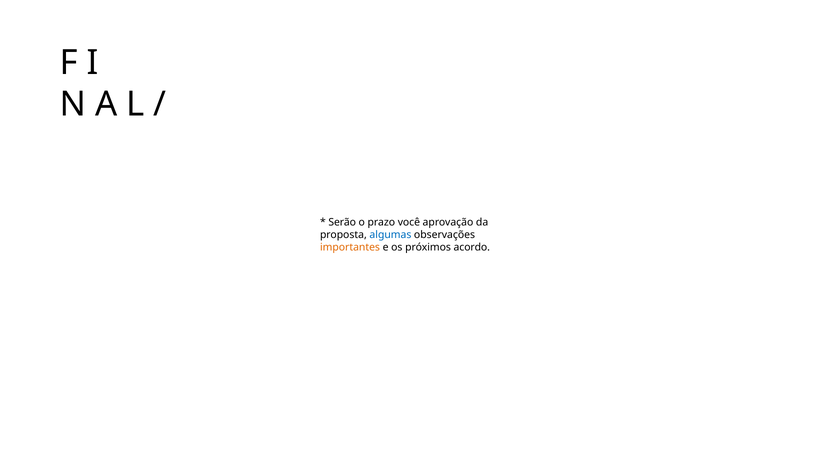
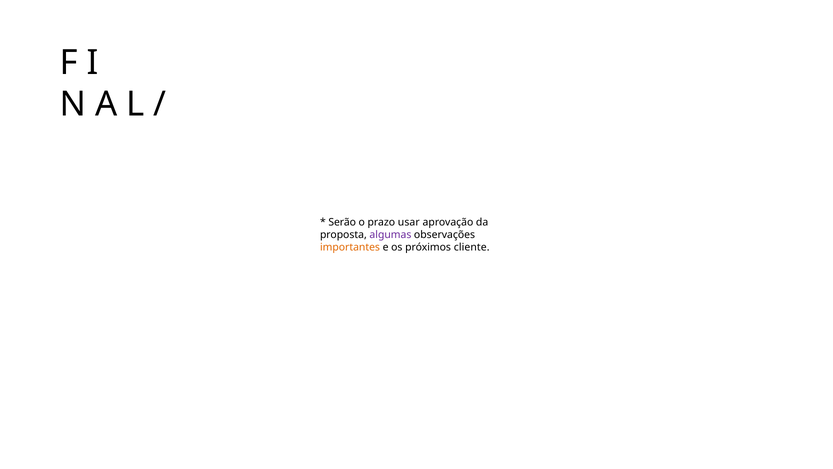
você: você -> usar
algumas colour: blue -> purple
acordo: acordo -> cliente
